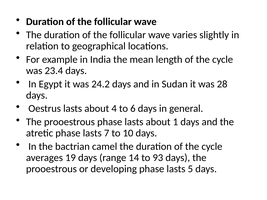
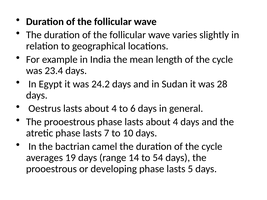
phase lasts about 1: 1 -> 4
93: 93 -> 54
